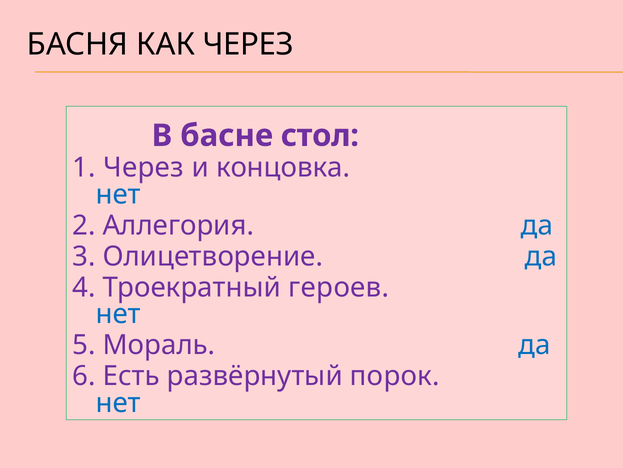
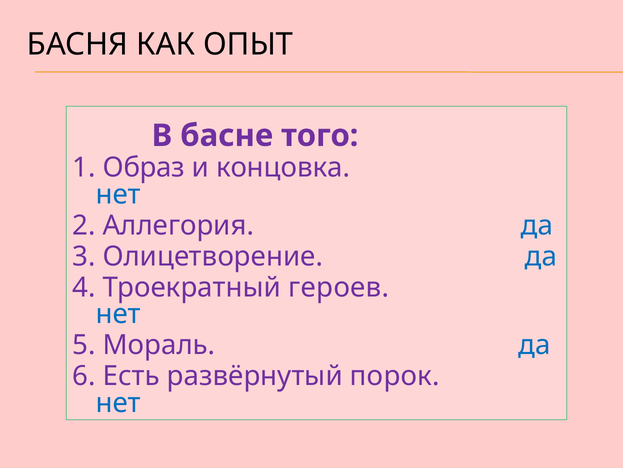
КАК ЧЕРЕЗ: ЧЕРЕЗ -> ОПЫТ
стол: стол -> того
1 Через: Через -> Образ
